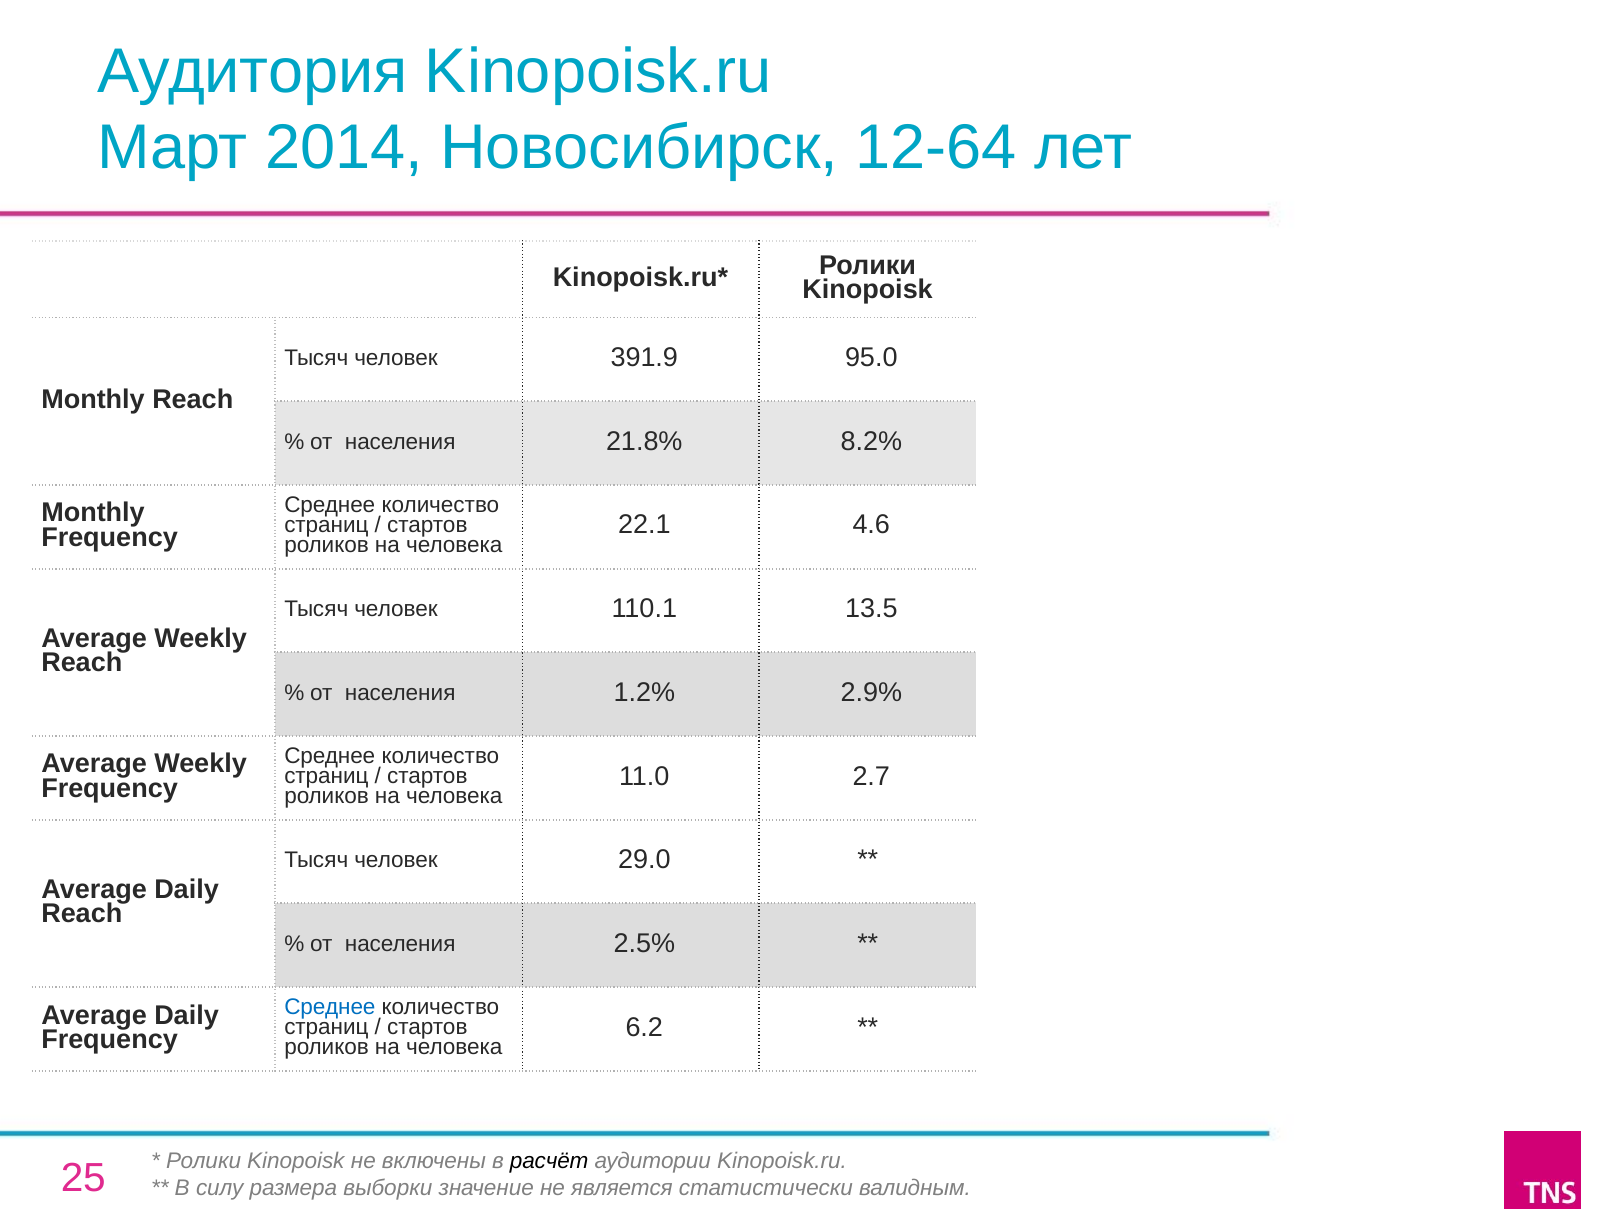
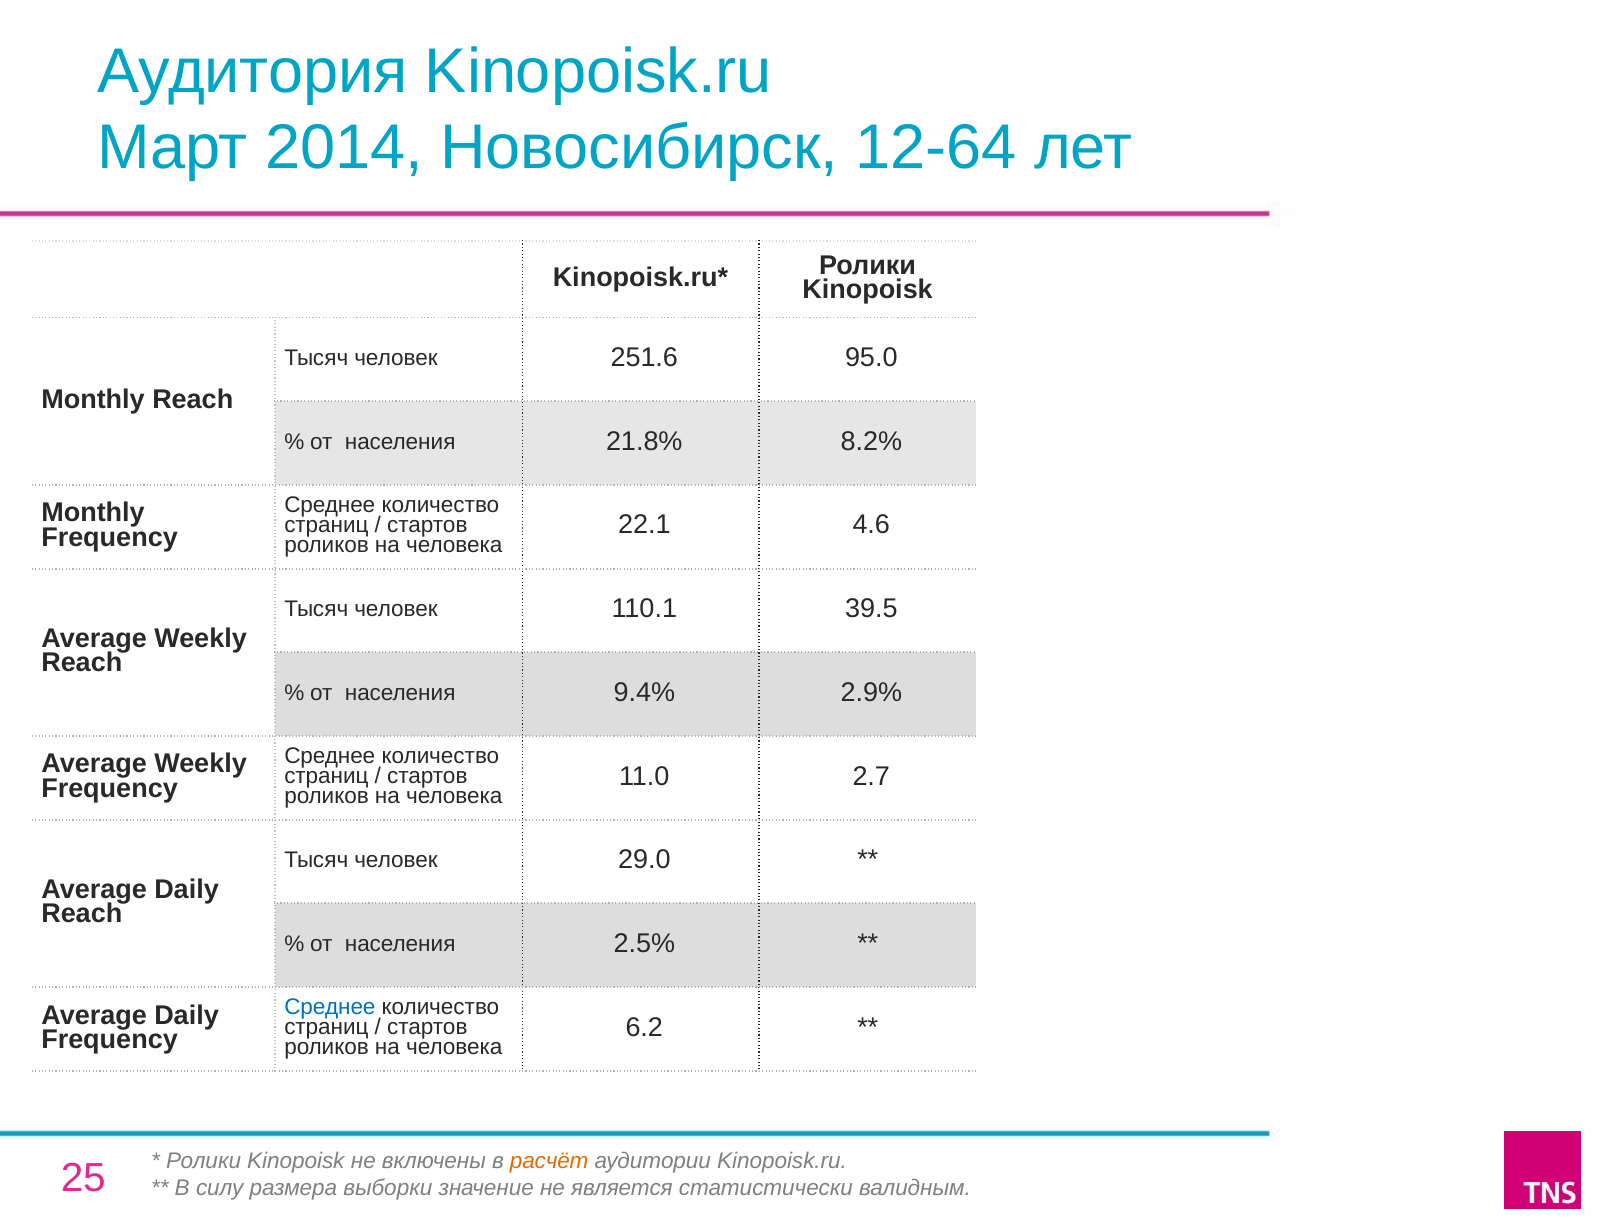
391.9: 391.9 -> 251.6
13.5: 13.5 -> 39.5
1.2%: 1.2% -> 9.4%
расчёт colour: black -> orange
